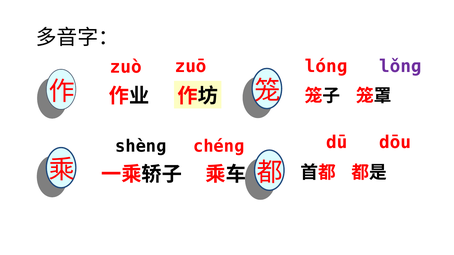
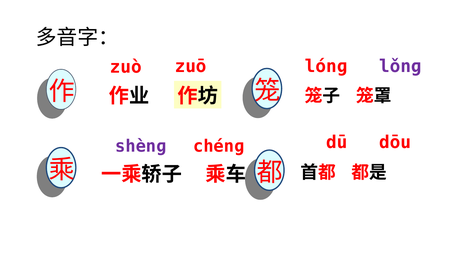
shènɡ colour: black -> purple
